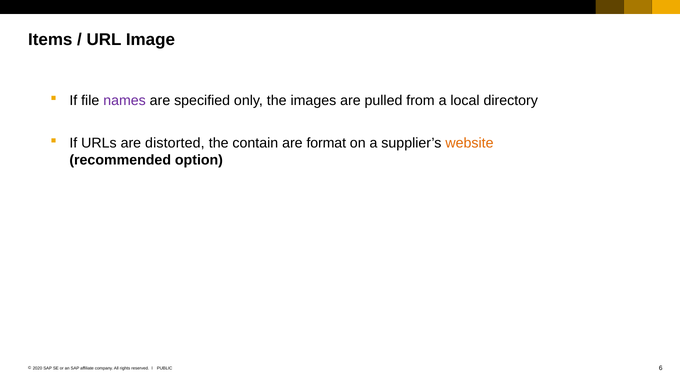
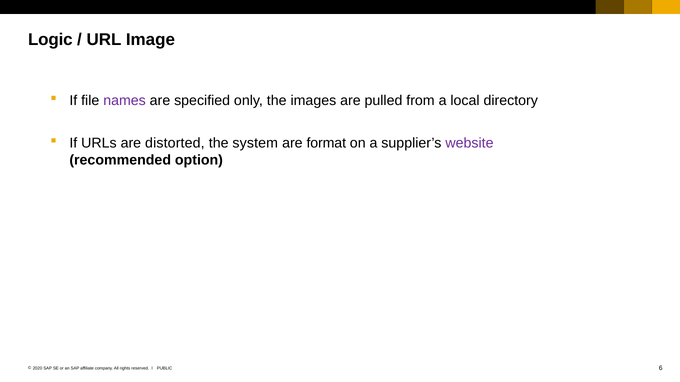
Items: Items -> Logic
contain: contain -> system
website colour: orange -> purple
